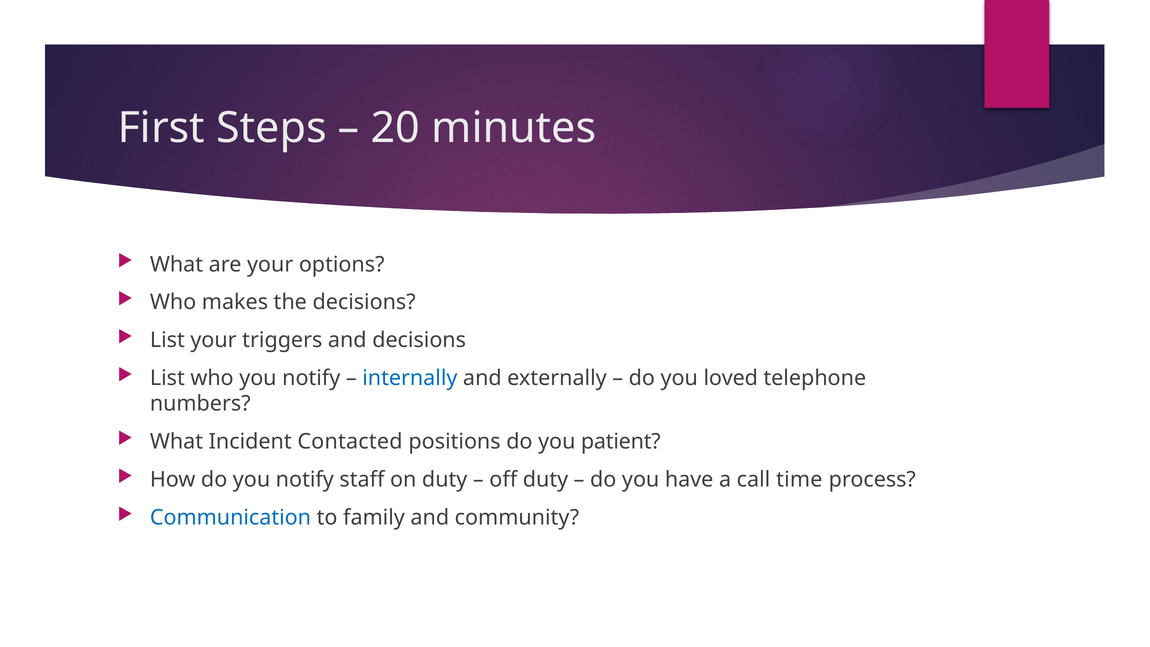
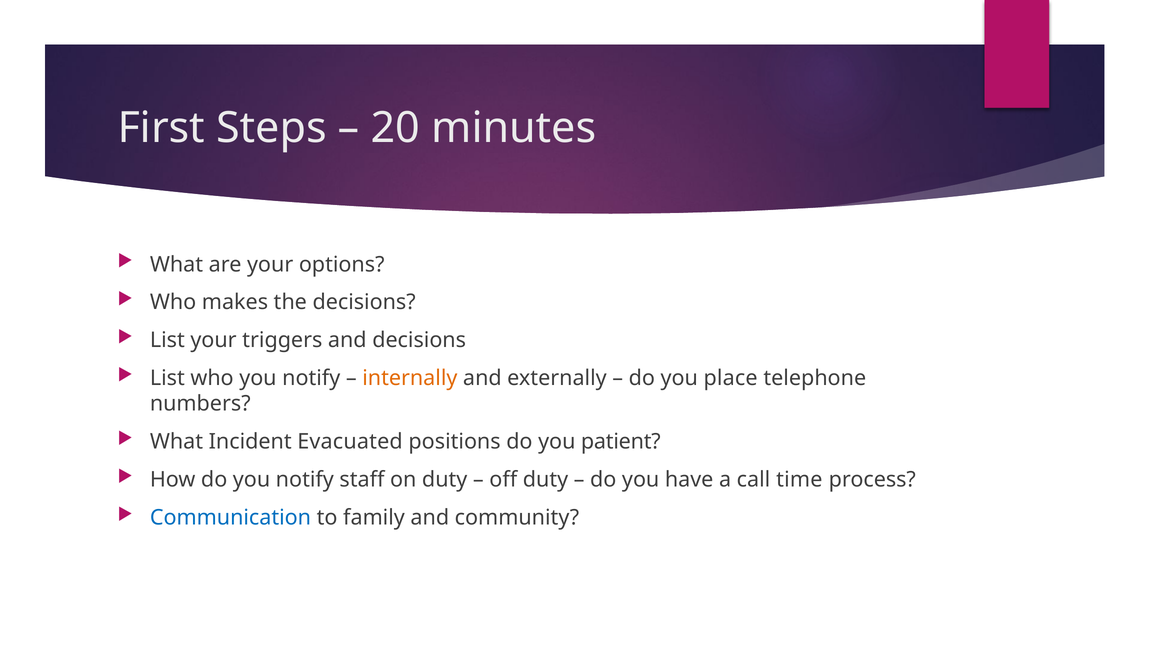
internally colour: blue -> orange
loved: loved -> place
Contacted: Contacted -> Evacuated
